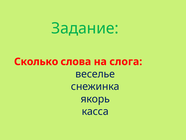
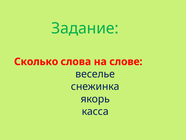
слога: слога -> слове
